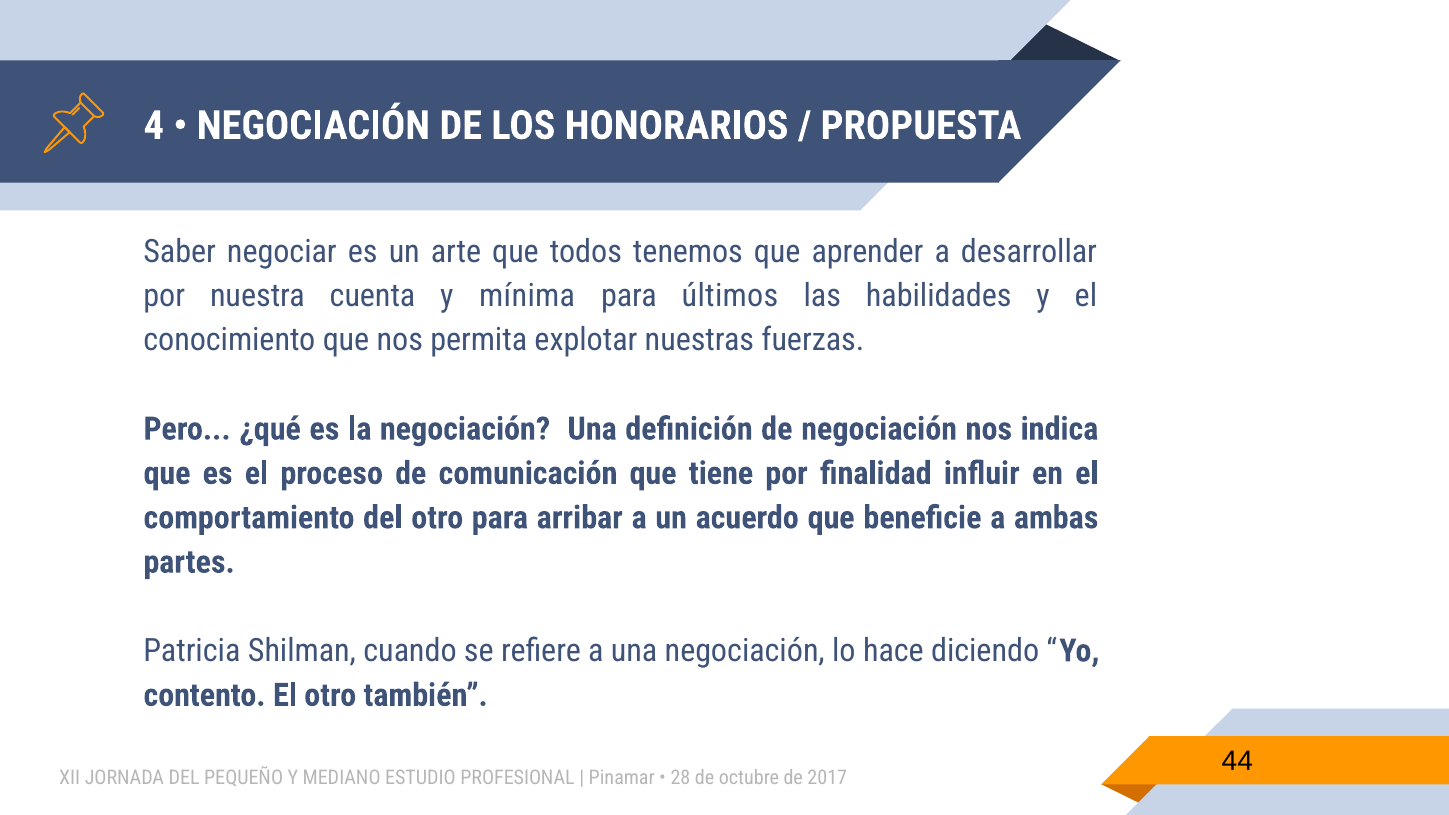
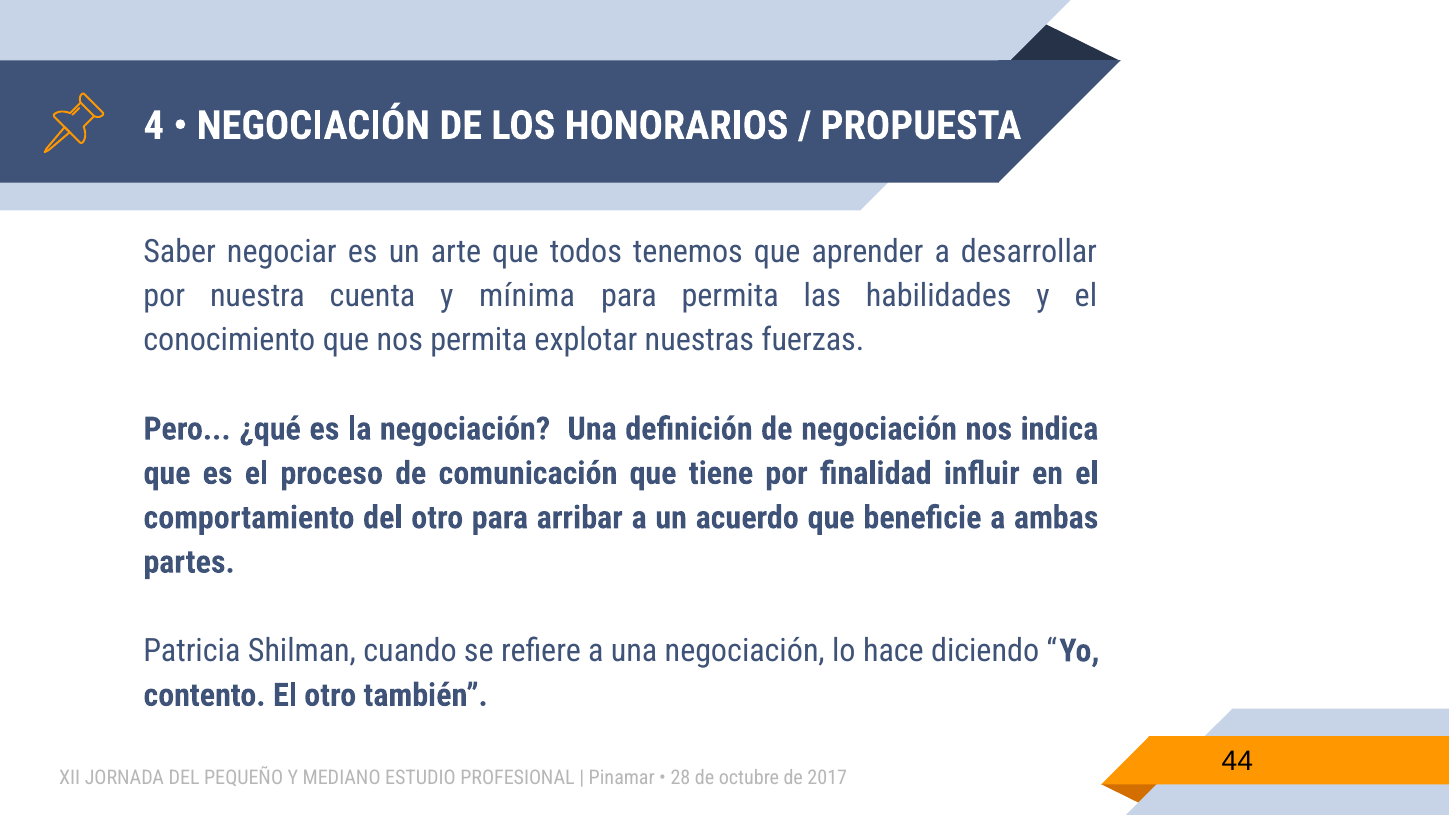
para últimos: últimos -> permita
